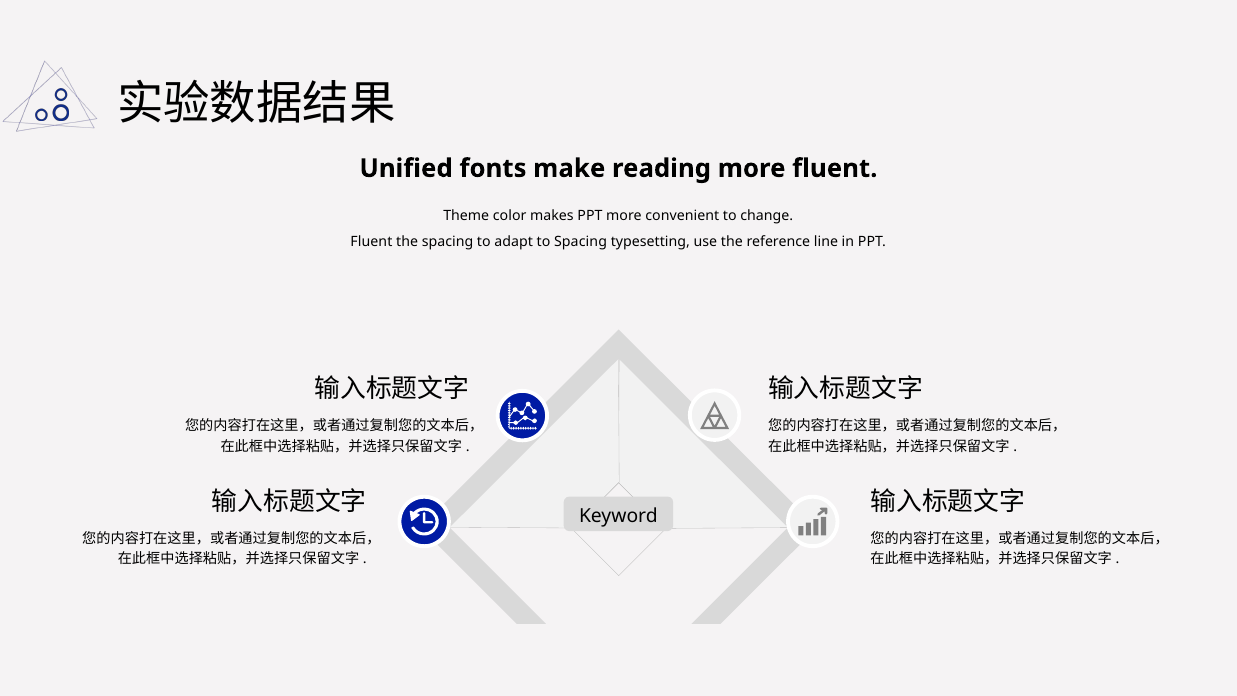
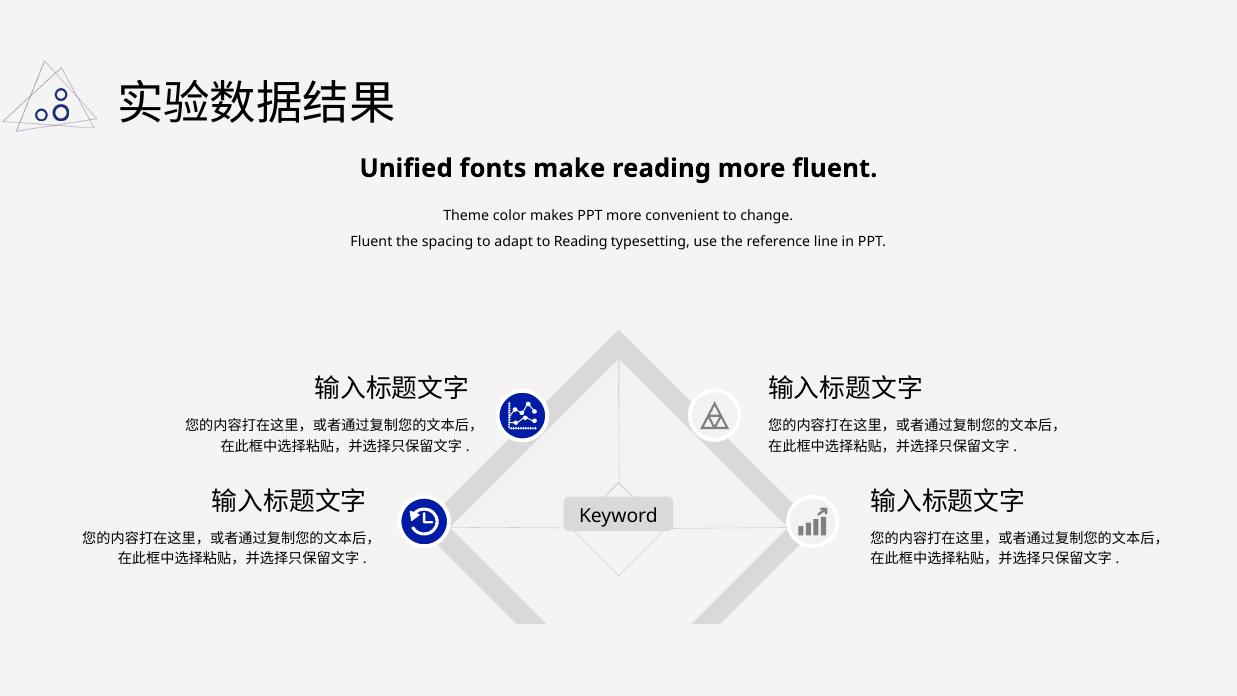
to Spacing: Spacing -> Reading
